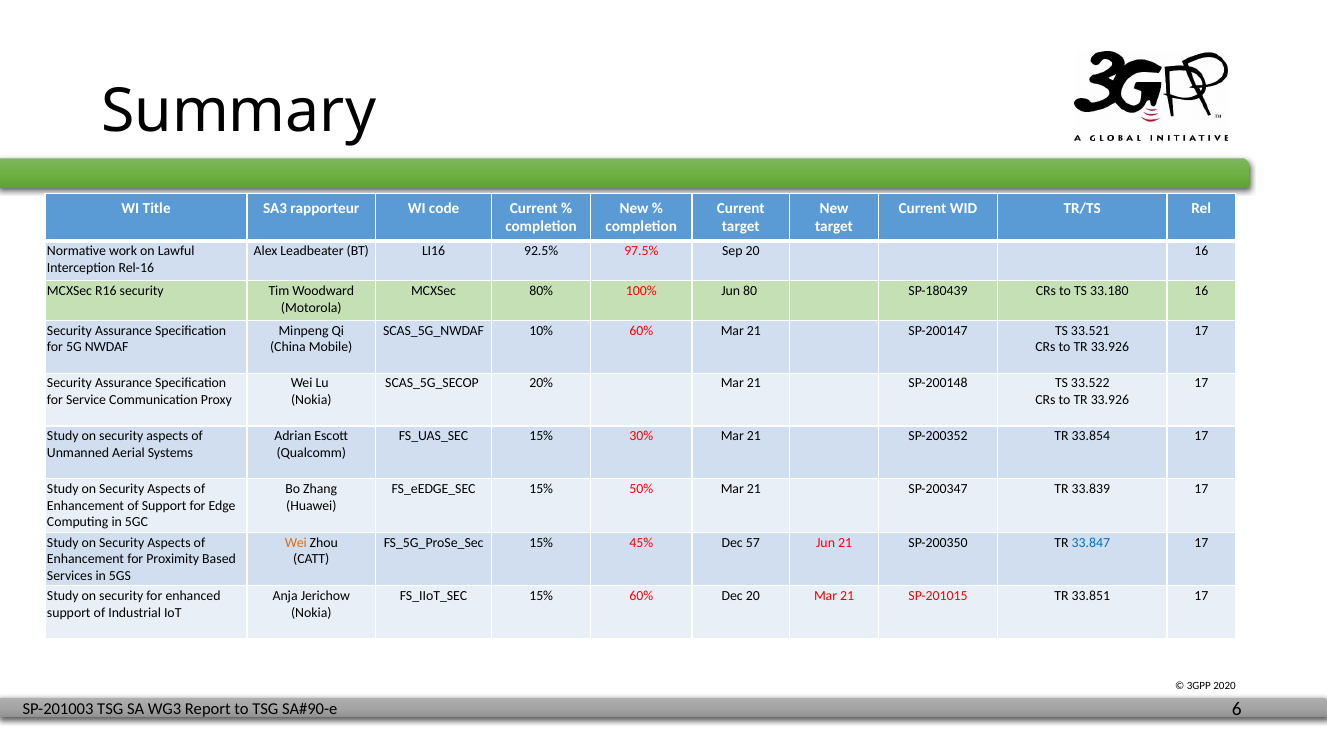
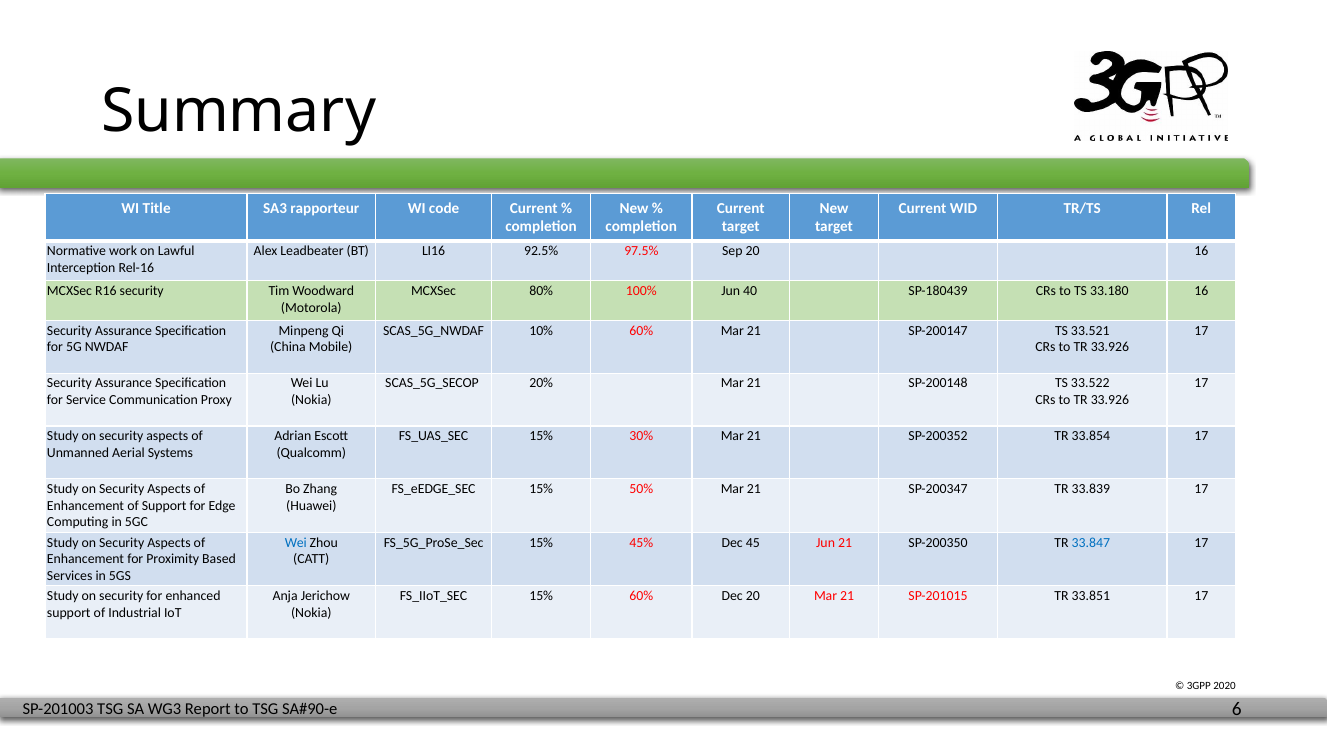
80: 80 -> 40
Wei at (296, 543) colour: orange -> blue
57: 57 -> 45
